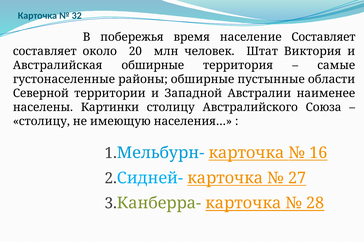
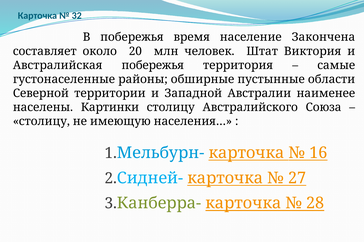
население Составляет: Составляет -> Закончена
Австралийская обширные: обширные -> побережья
